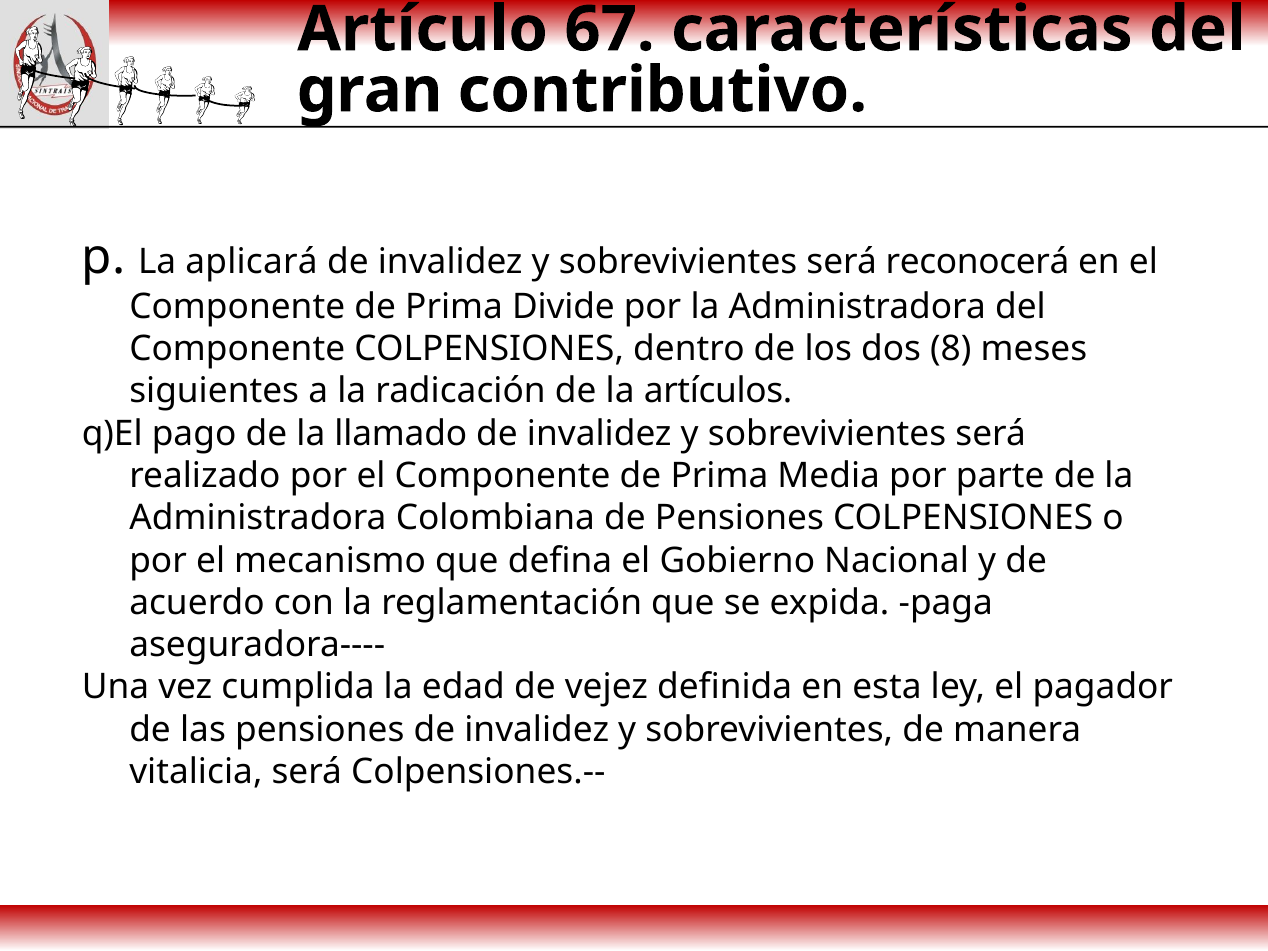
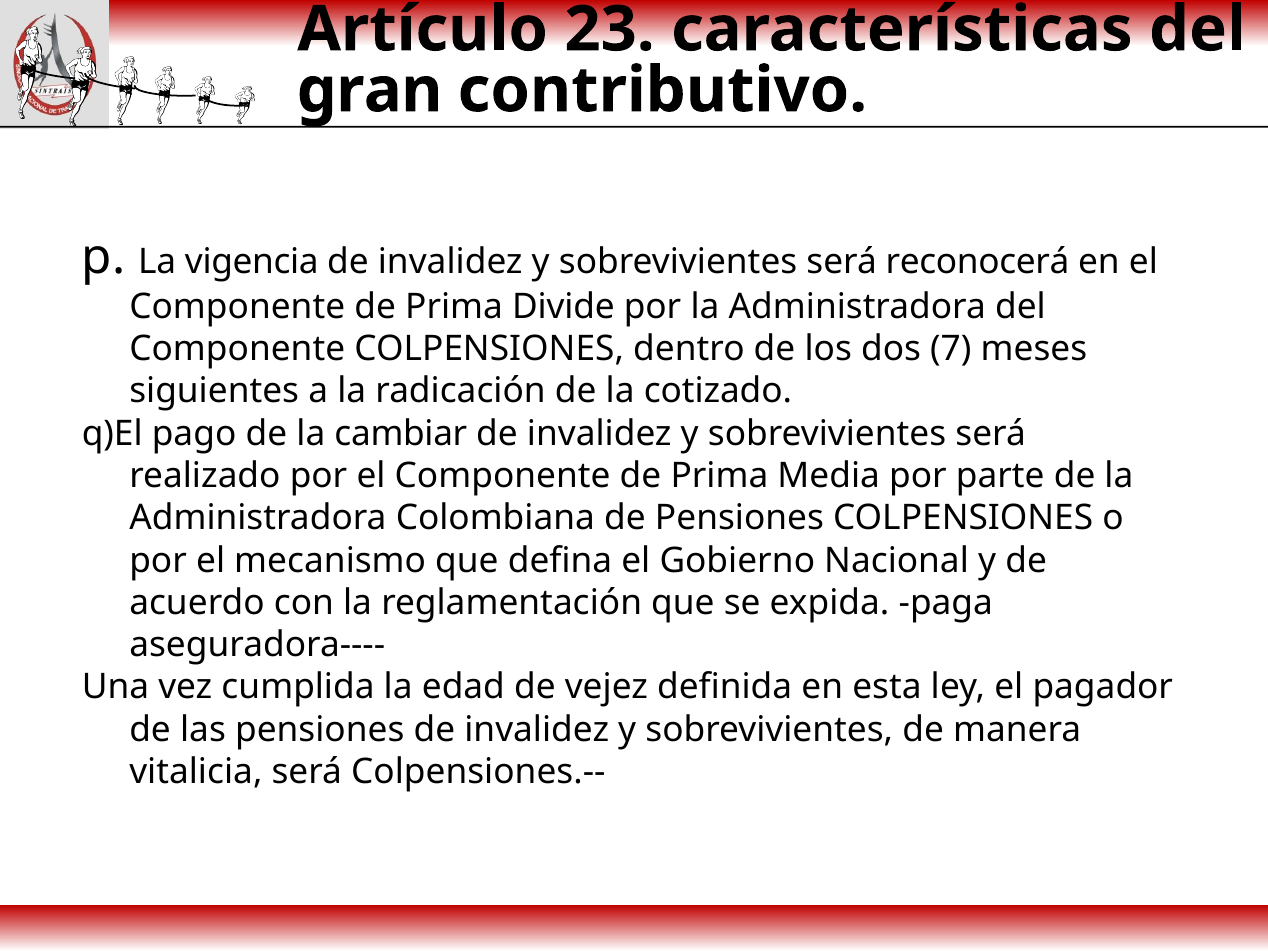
67: 67 -> 23
aplicará: aplicará -> vigencia
8: 8 -> 7
artículos: artículos -> cotizado
llamado: llamado -> cambiar
